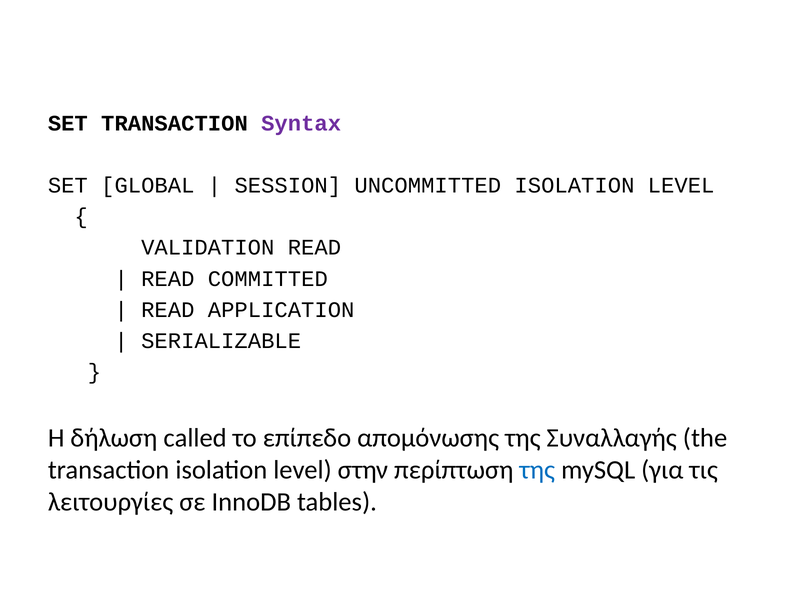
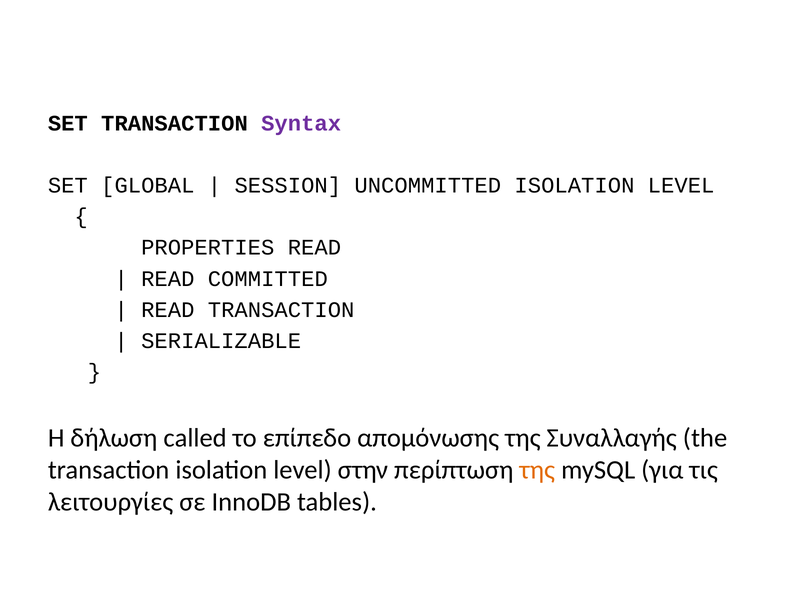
VALIDATION: VALIDATION -> PROPERTIES
READ APPLICATION: APPLICATION -> TRANSACTION
της at (537, 469) colour: blue -> orange
